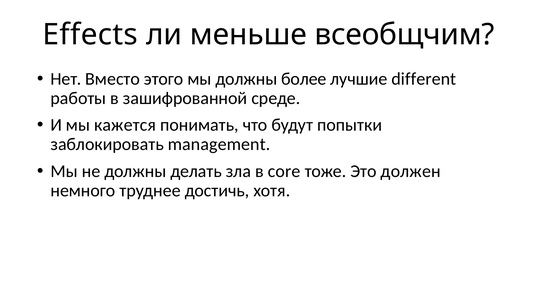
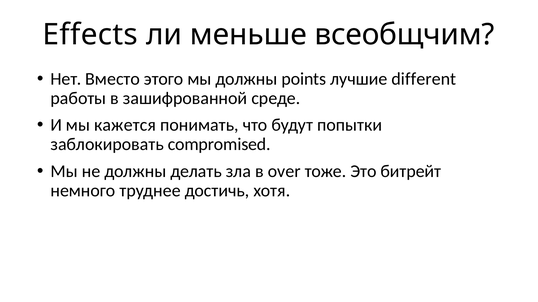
более: более -> points
management: management -> compromised
core: core -> over
должен: должен -> битрейт
